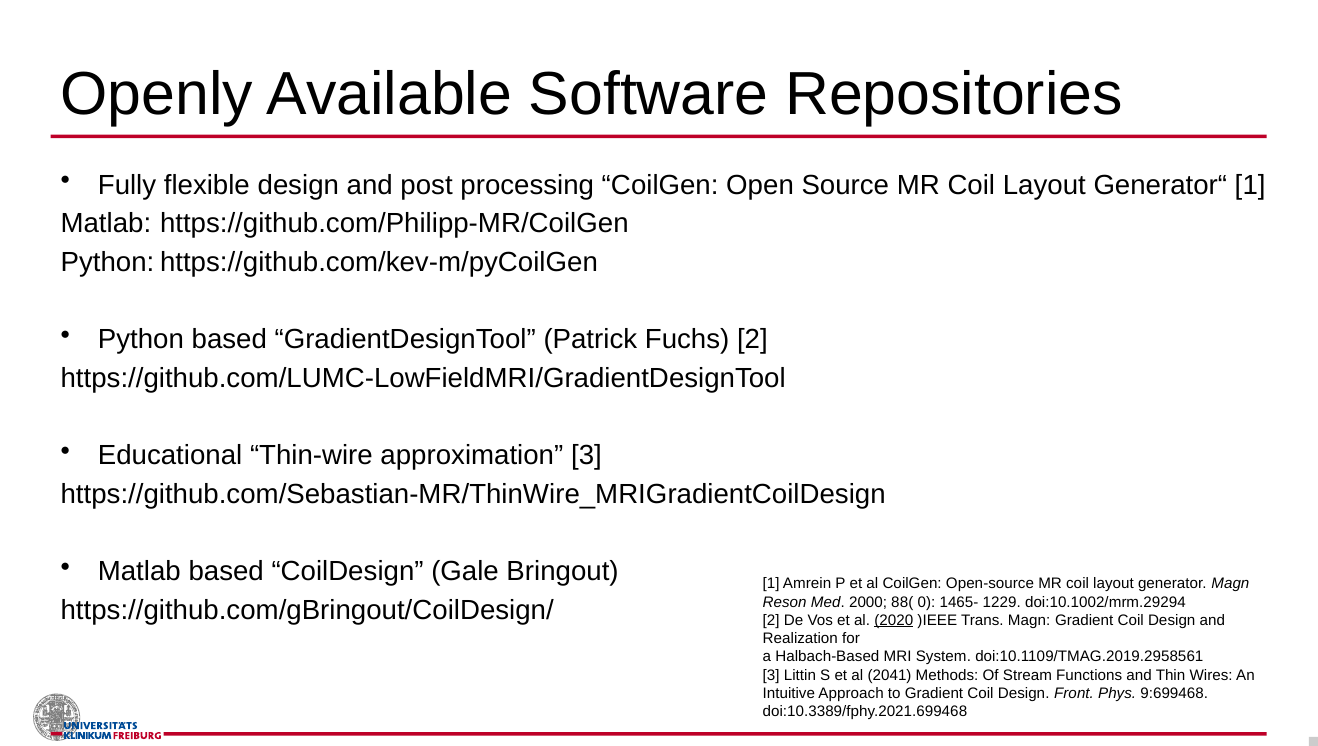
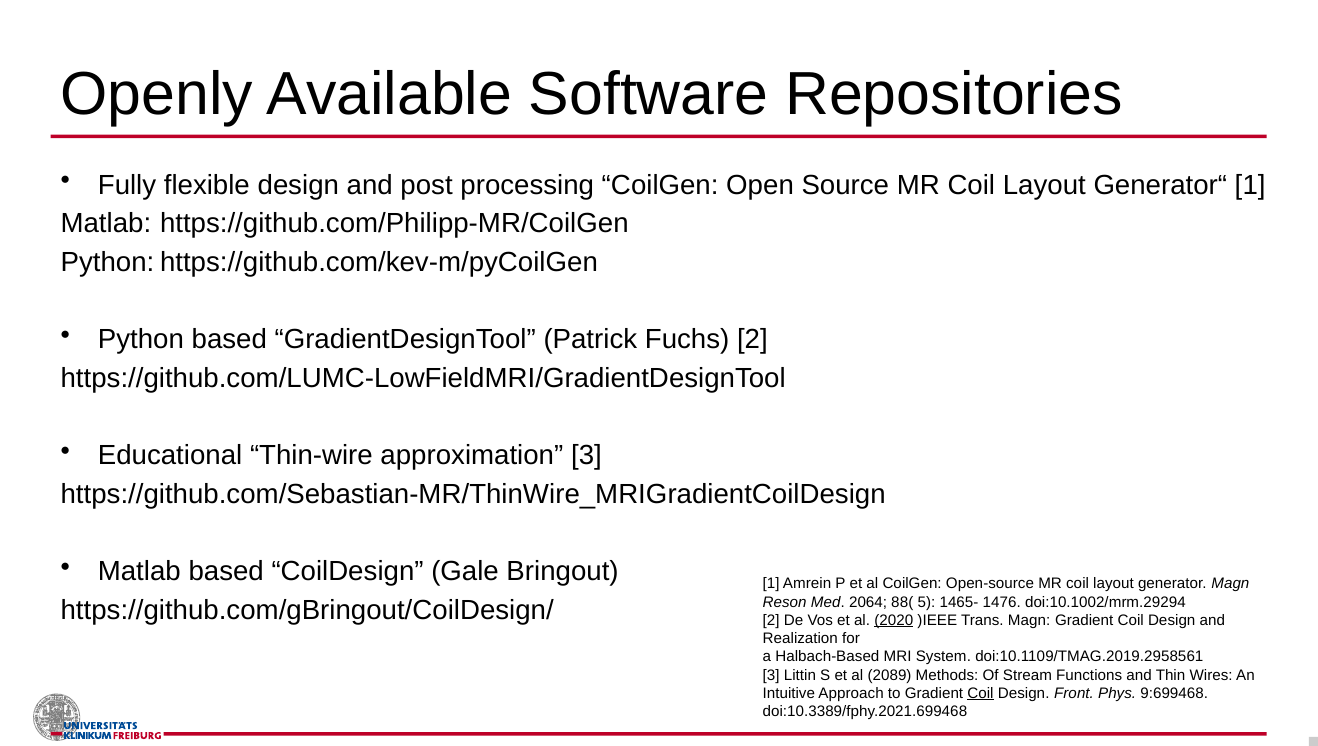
2000: 2000 -> 2064
0: 0 -> 5
1229: 1229 -> 1476
2041: 2041 -> 2089
Coil at (980, 693) underline: none -> present
